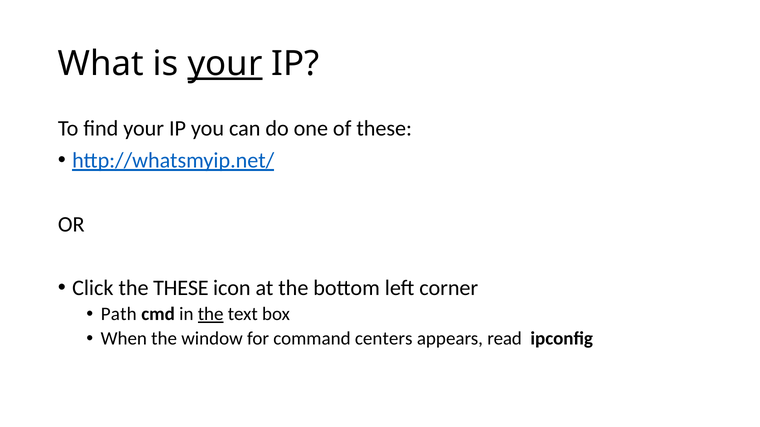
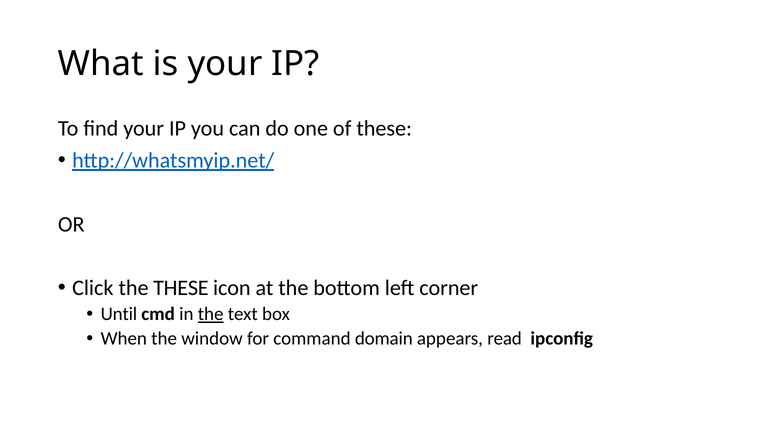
your at (225, 64) underline: present -> none
Path: Path -> Until
centers: centers -> domain
